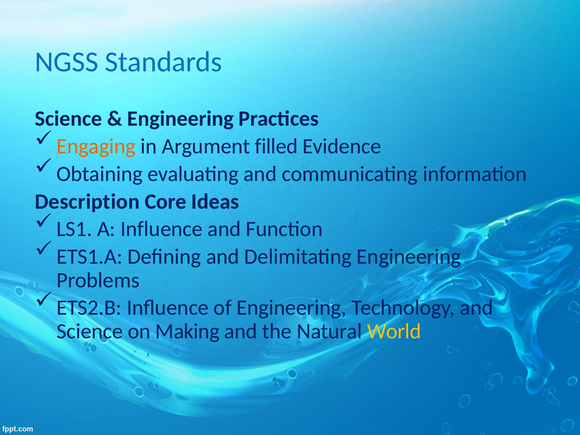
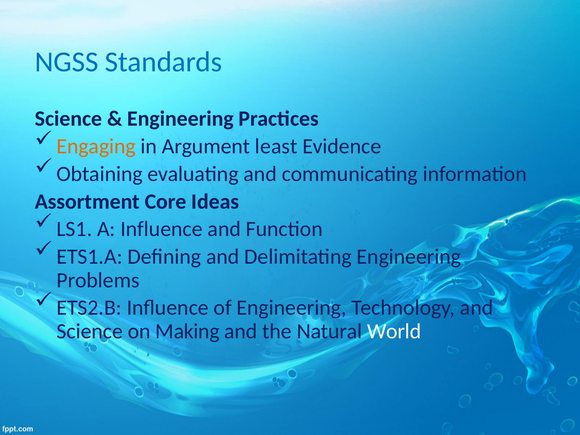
filled: filled -> least
Description: Description -> Assortment
World colour: yellow -> white
